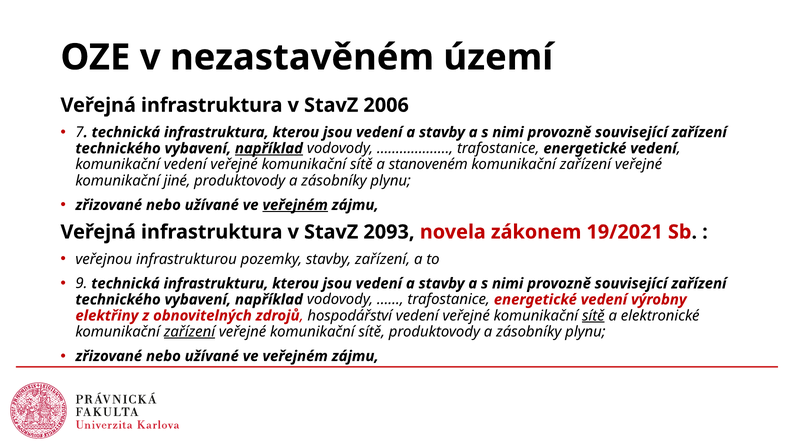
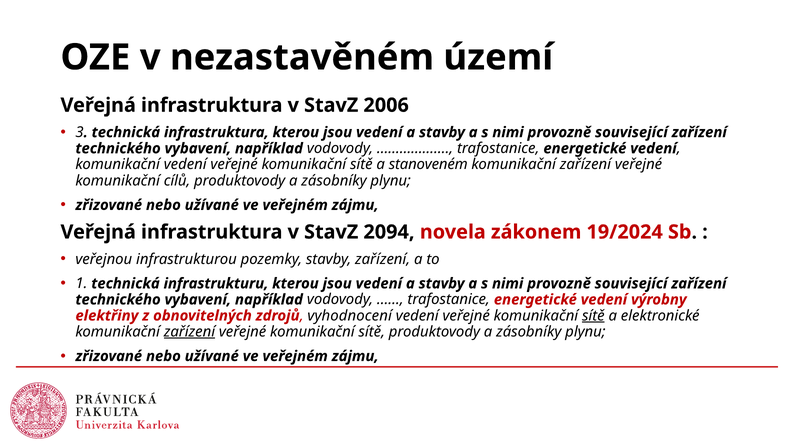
7: 7 -> 3
například at (269, 148) underline: present -> none
jiné: jiné -> cílů
veřejném at (295, 205) underline: present -> none
2093: 2093 -> 2094
19/2021: 19/2021 -> 19/2024
9: 9 -> 1
hospodářství: hospodářství -> vyhodnocení
